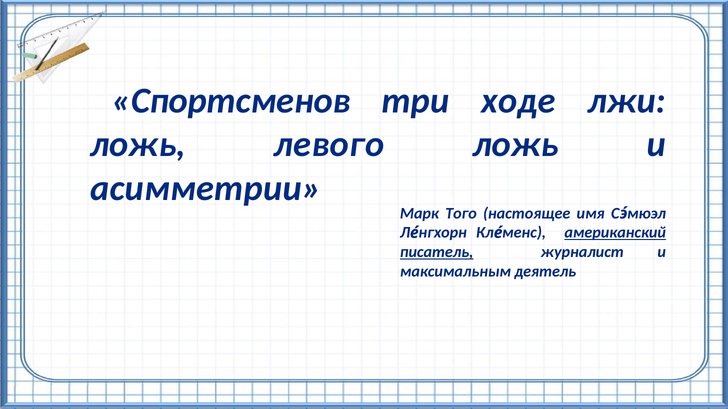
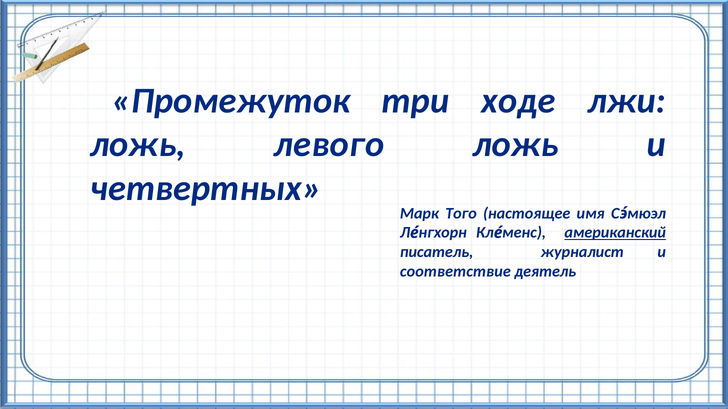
Спортсменов: Спортсменов -> Промежуток
асимметрии: асимметрии -> четвертных
писатель underline: present -> none
максимальным: максимальным -> соответствие
